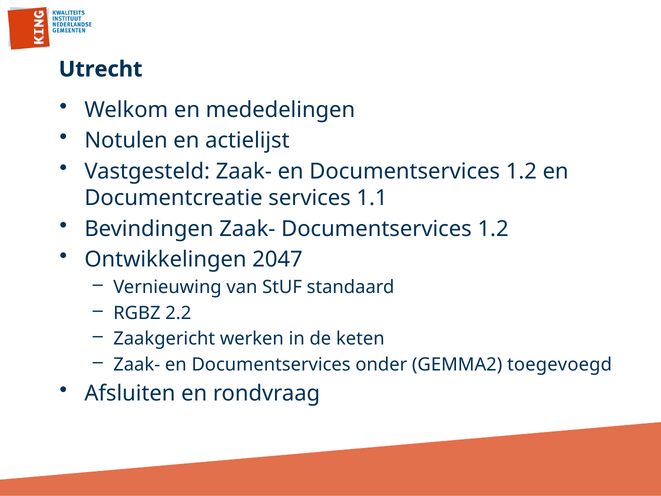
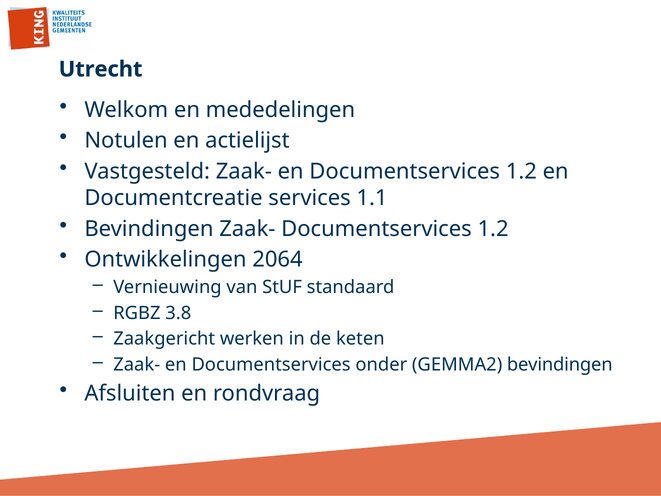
2047: 2047 -> 2064
2.2: 2.2 -> 3.8
GEMMA2 toegevoegd: toegevoegd -> bevindingen
